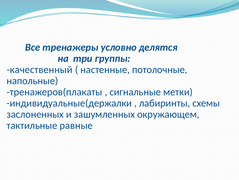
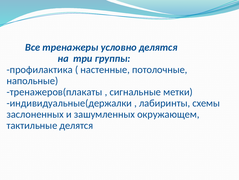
качественный: качественный -> профилактика
тактильные равные: равные -> делятся
